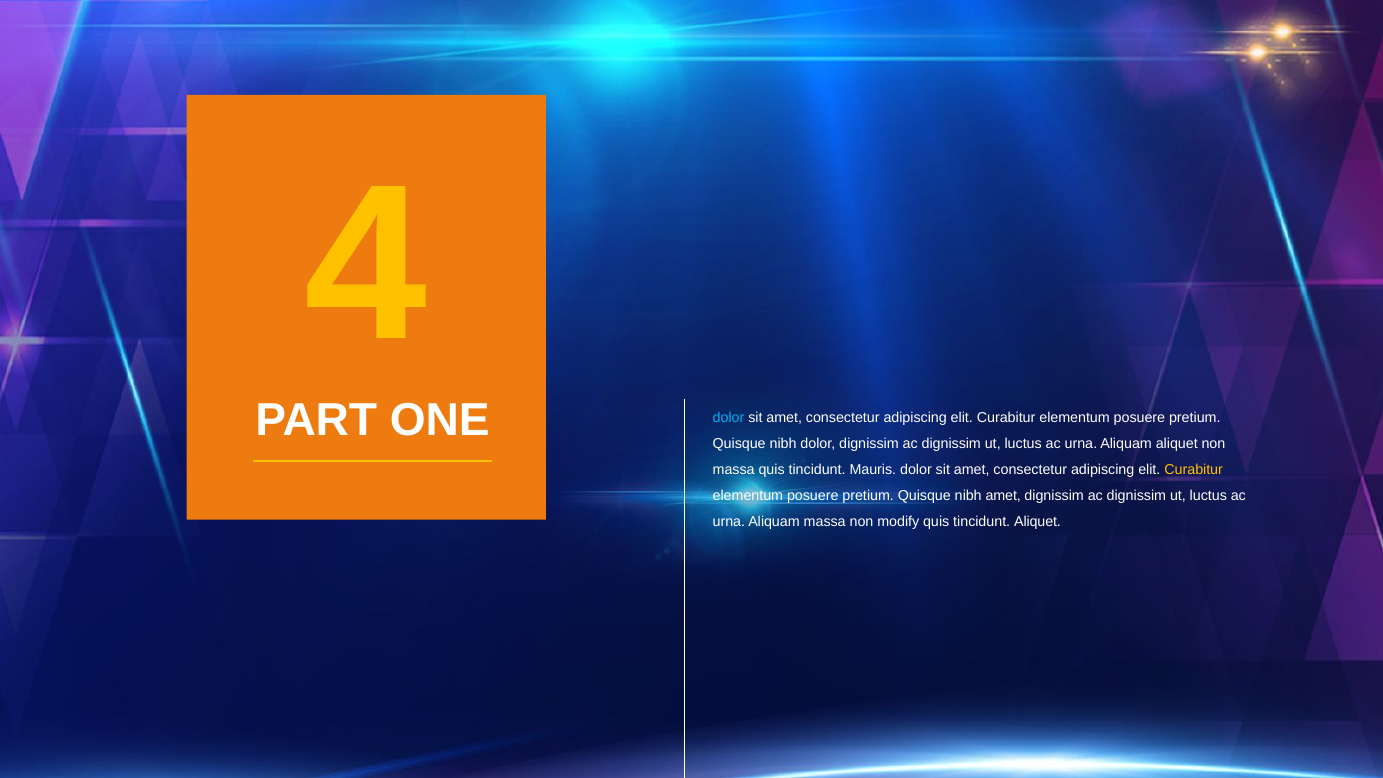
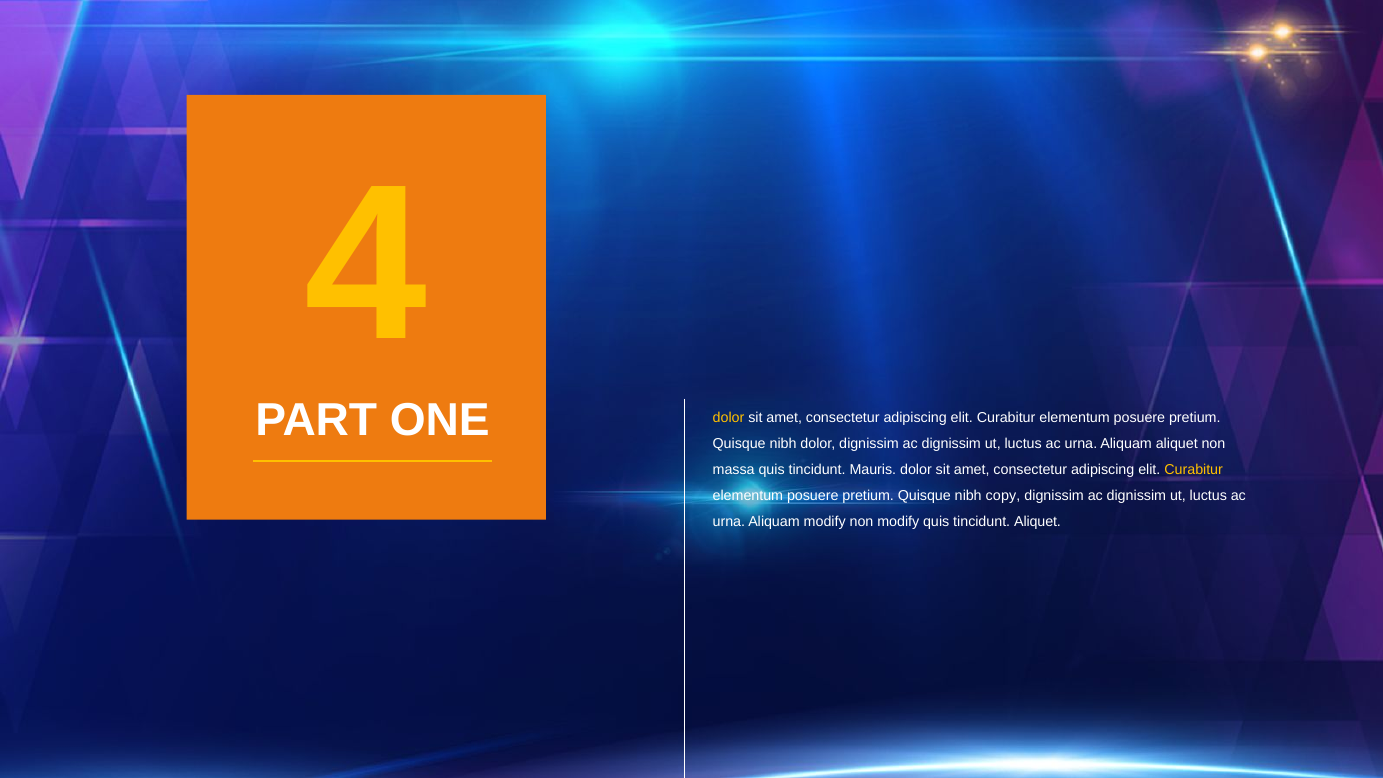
dolor at (729, 418) colour: light blue -> yellow
nibh amet: amet -> copy
Aliquam massa: massa -> modify
